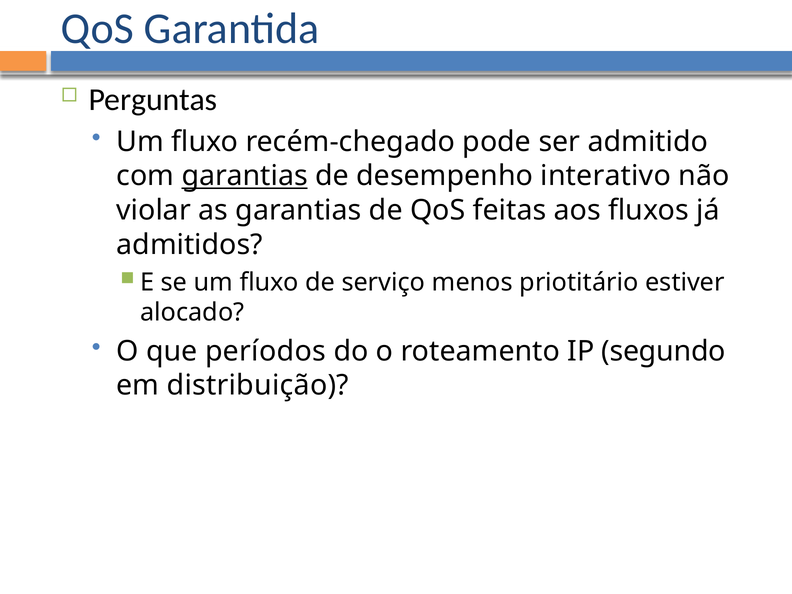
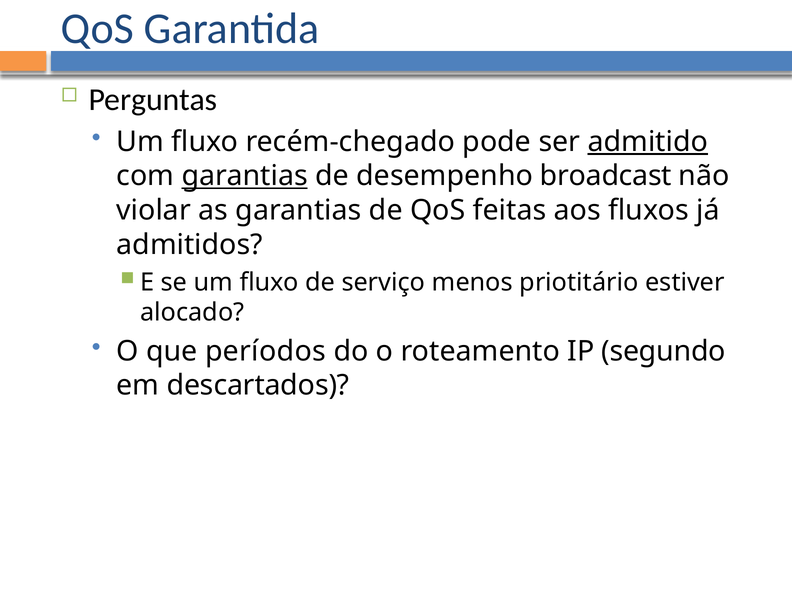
admitido underline: none -> present
interativo: interativo -> broadcast
distribuição: distribuição -> descartados
